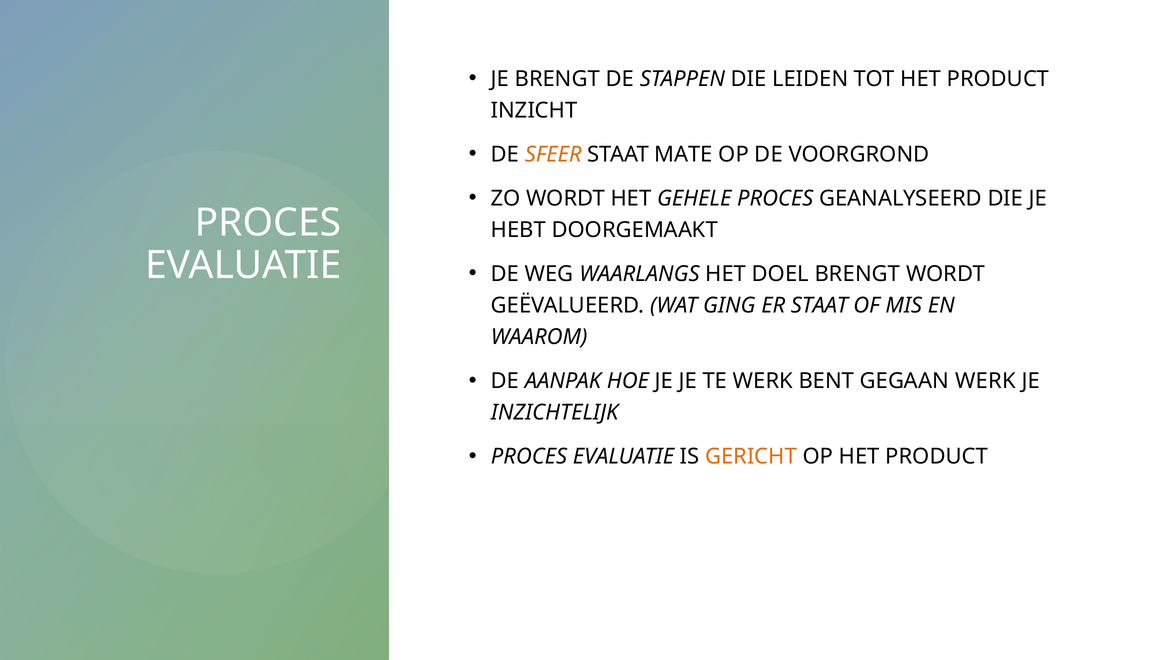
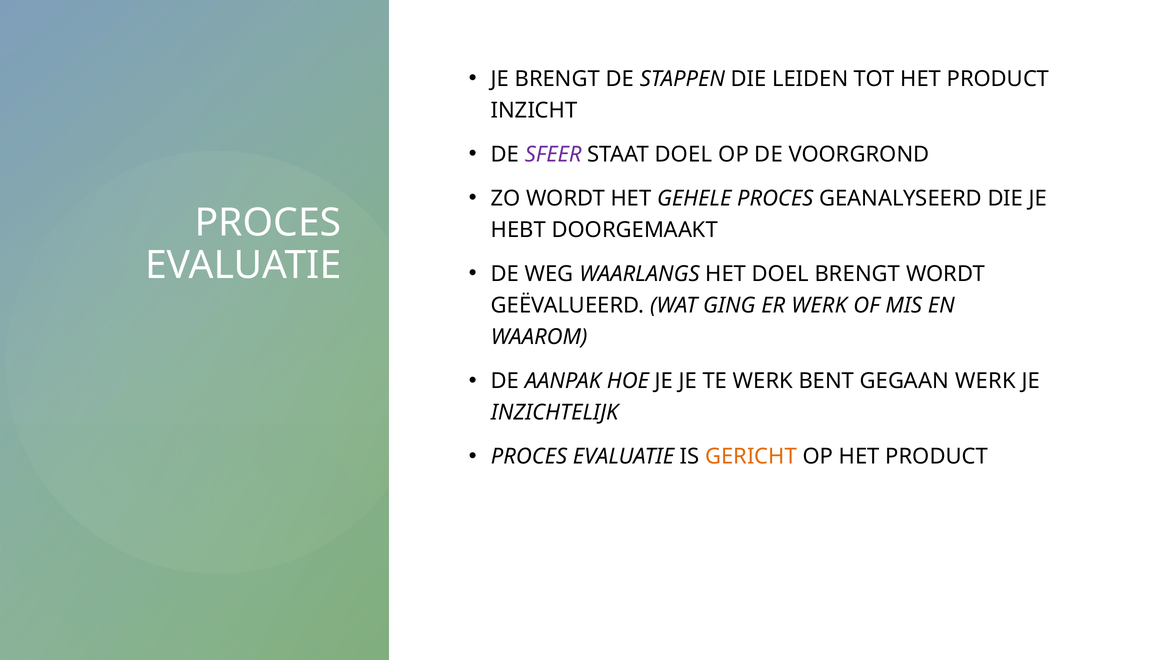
SFEER colour: orange -> purple
STAAT MATE: MATE -> DOEL
ER STAAT: STAAT -> WERK
